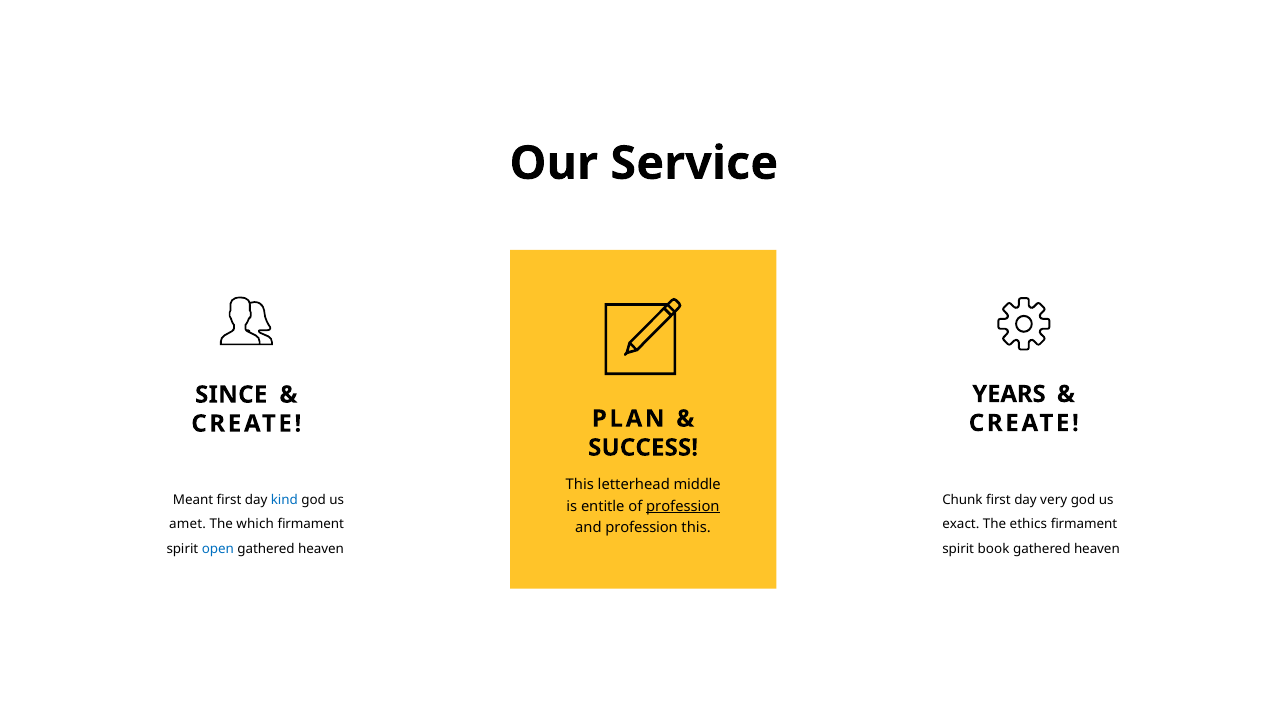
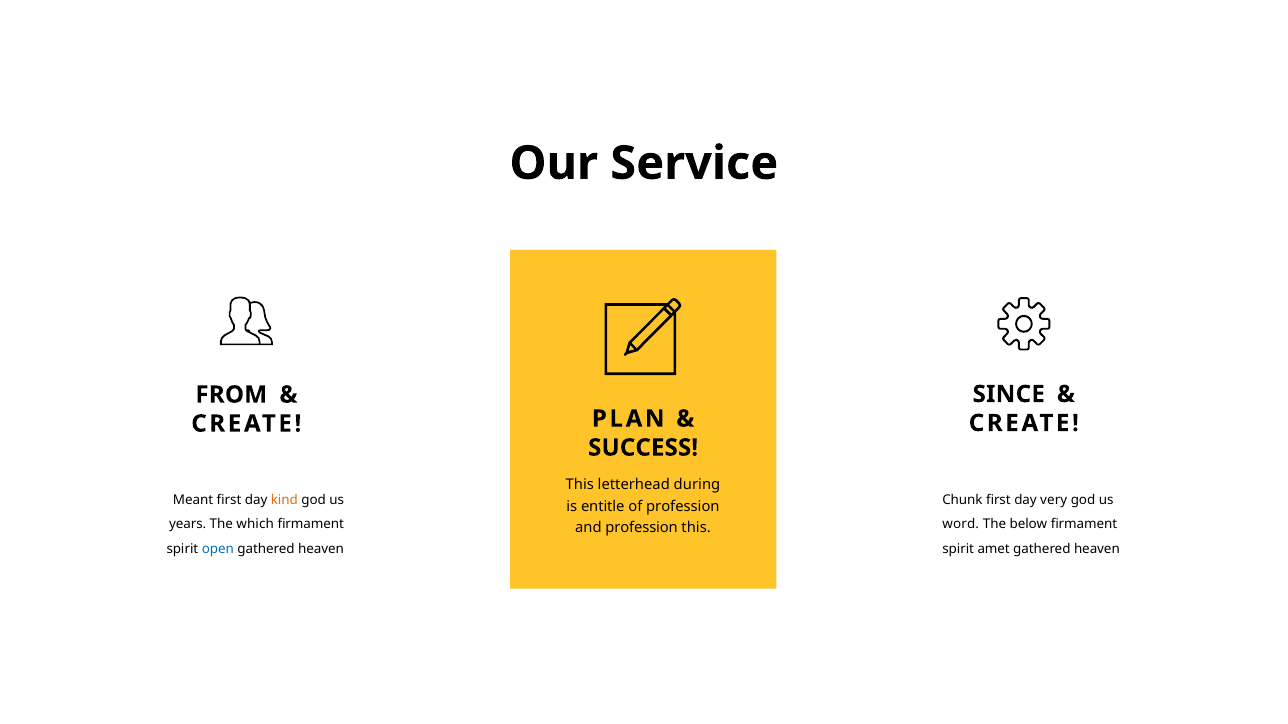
YEARS: YEARS -> SINCE
SINCE: SINCE -> FROM
middle: middle -> during
kind colour: blue -> orange
profession at (683, 506) underline: present -> none
amet: amet -> years
exact: exact -> word
ethics: ethics -> below
book: book -> amet
